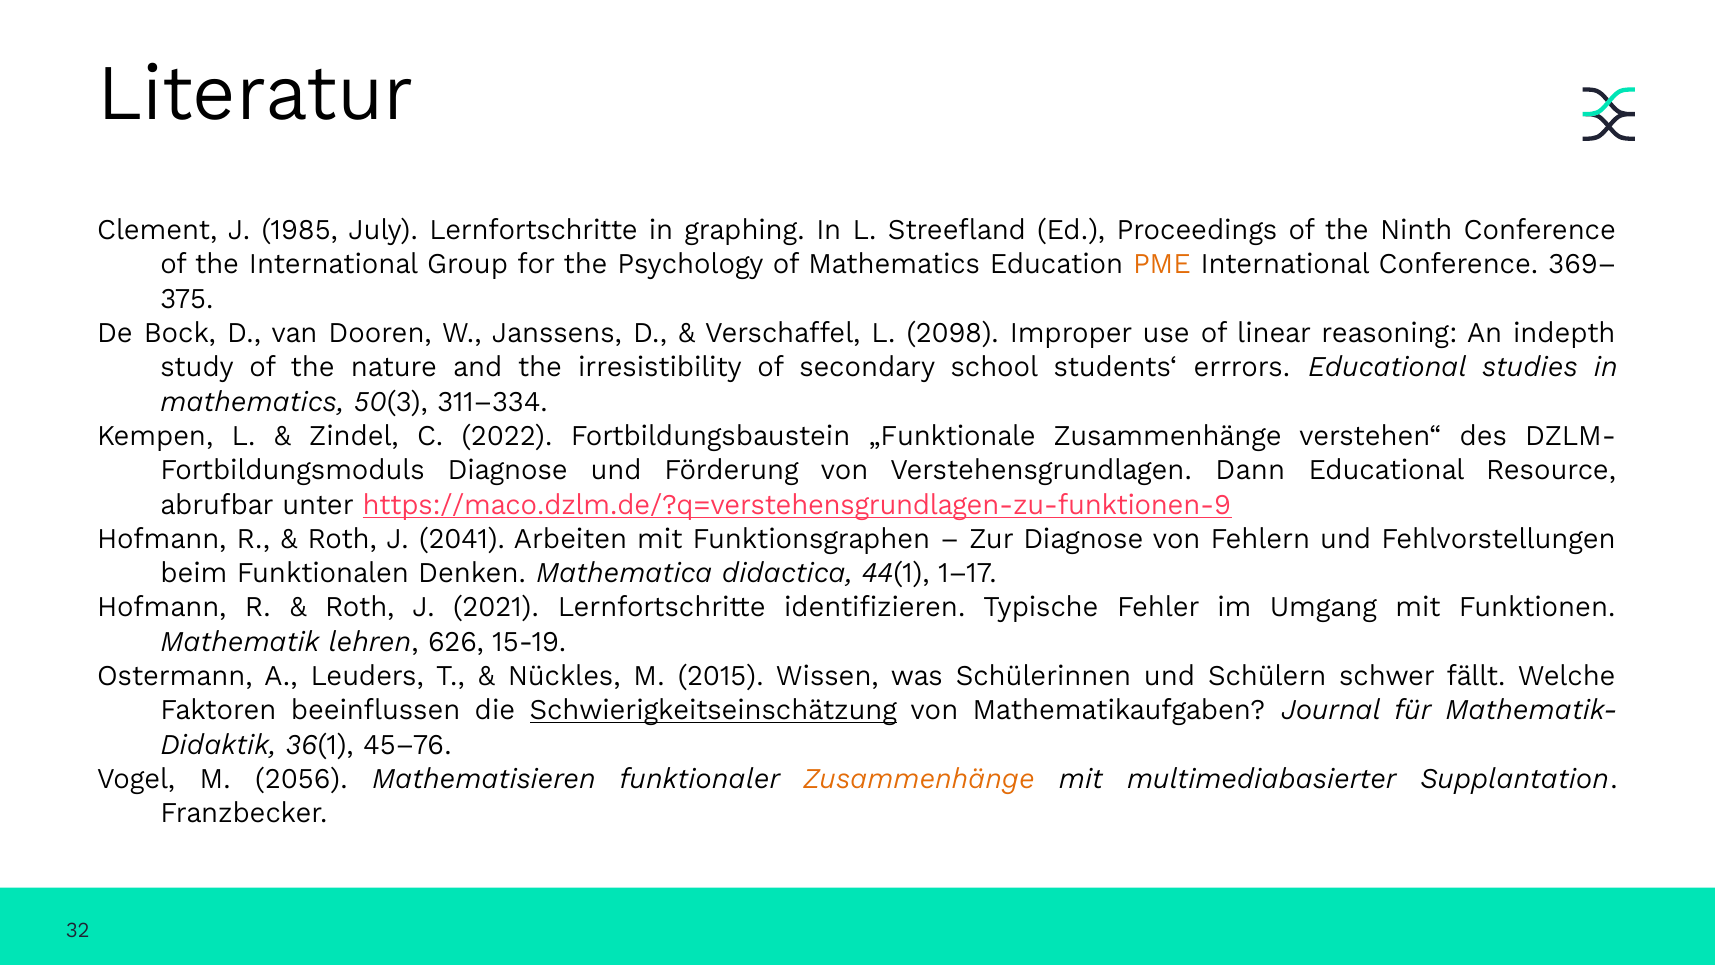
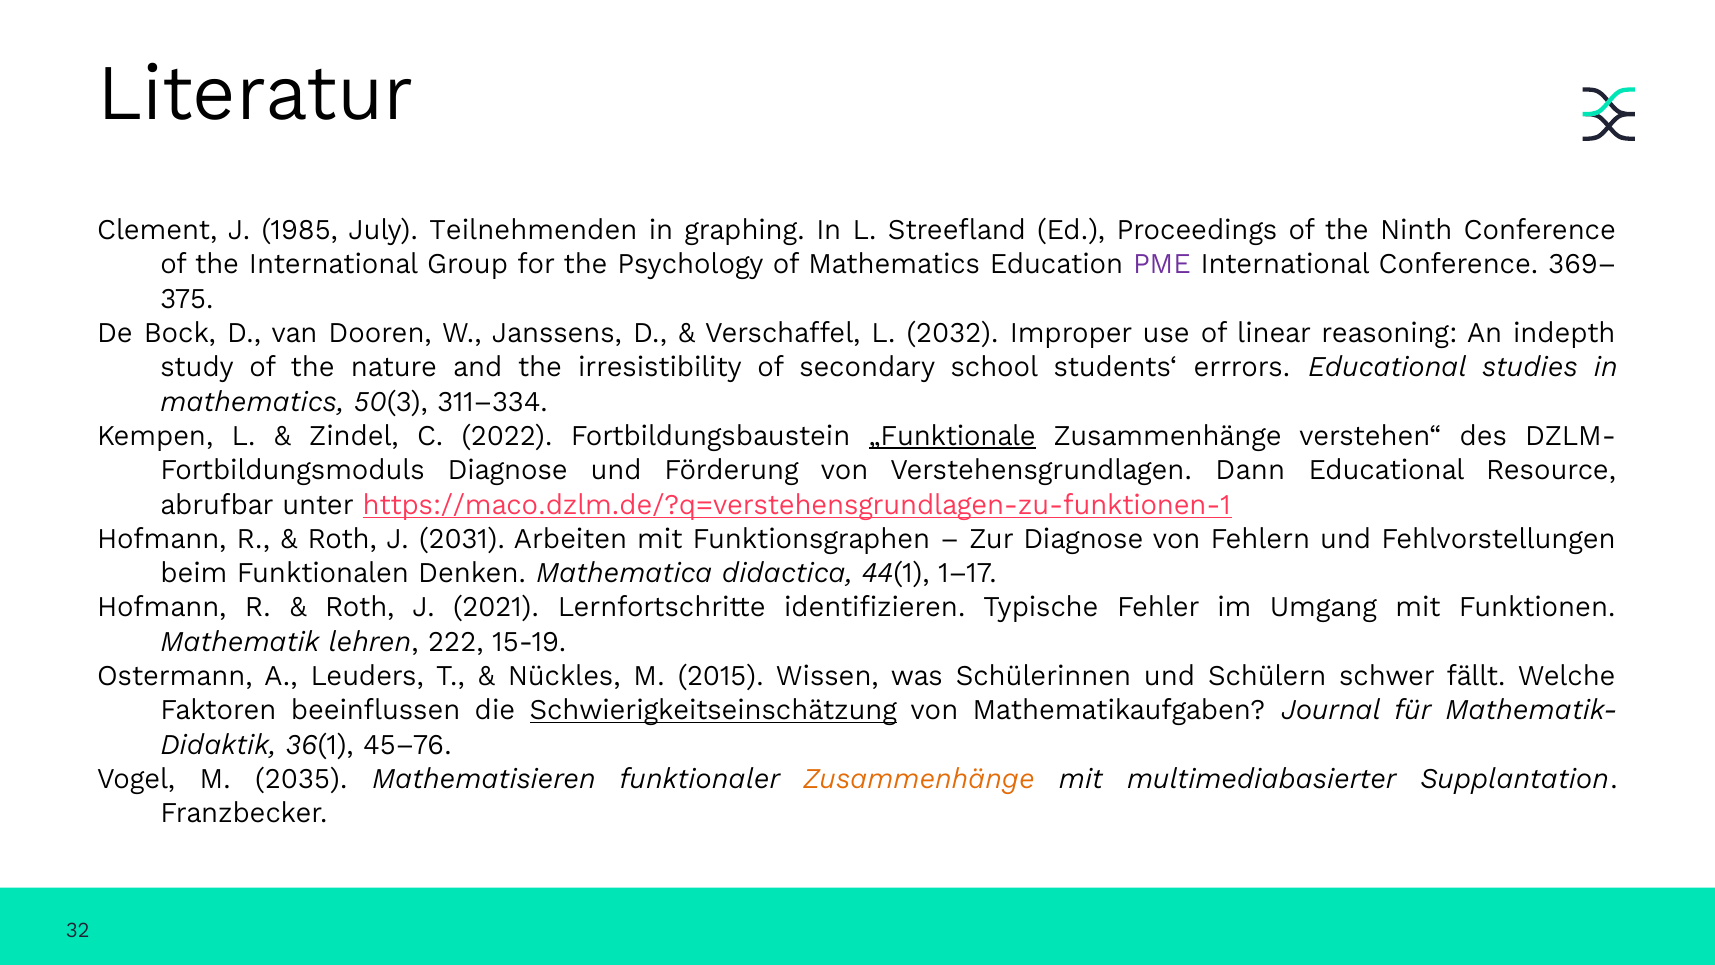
July Lernfortschritte: Lernfortschritte -> Teilnehmenden
PME colour: orange -> purple
2098: 2098 -> 2032
„Funktionale underline: none -> present
https://maco.dzlm.de/?q=verstehensgrundlagen-zu-funktionen-9: https://maco.dzlm.de/?q=verstehensgrundlagen-zu-funktionen-9 -> https://maco.dzlm.de/?q=verstehensgrundlagen-zu-funktionen-1
2041: 2041 -> 2031
626: 626 -> 222
2056: 2056 -> 2035
